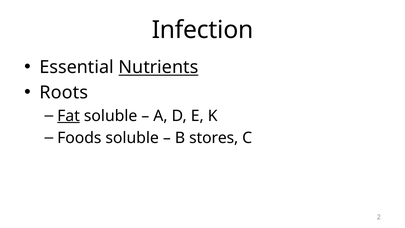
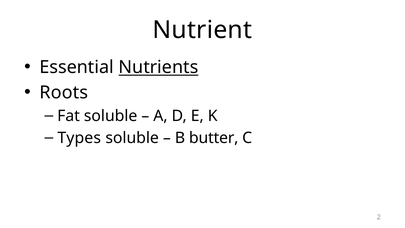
Infection: Infection -> Nutrient
Fat underline: present -> none
Foods: Foods -> Types
stores: stores -> butter
